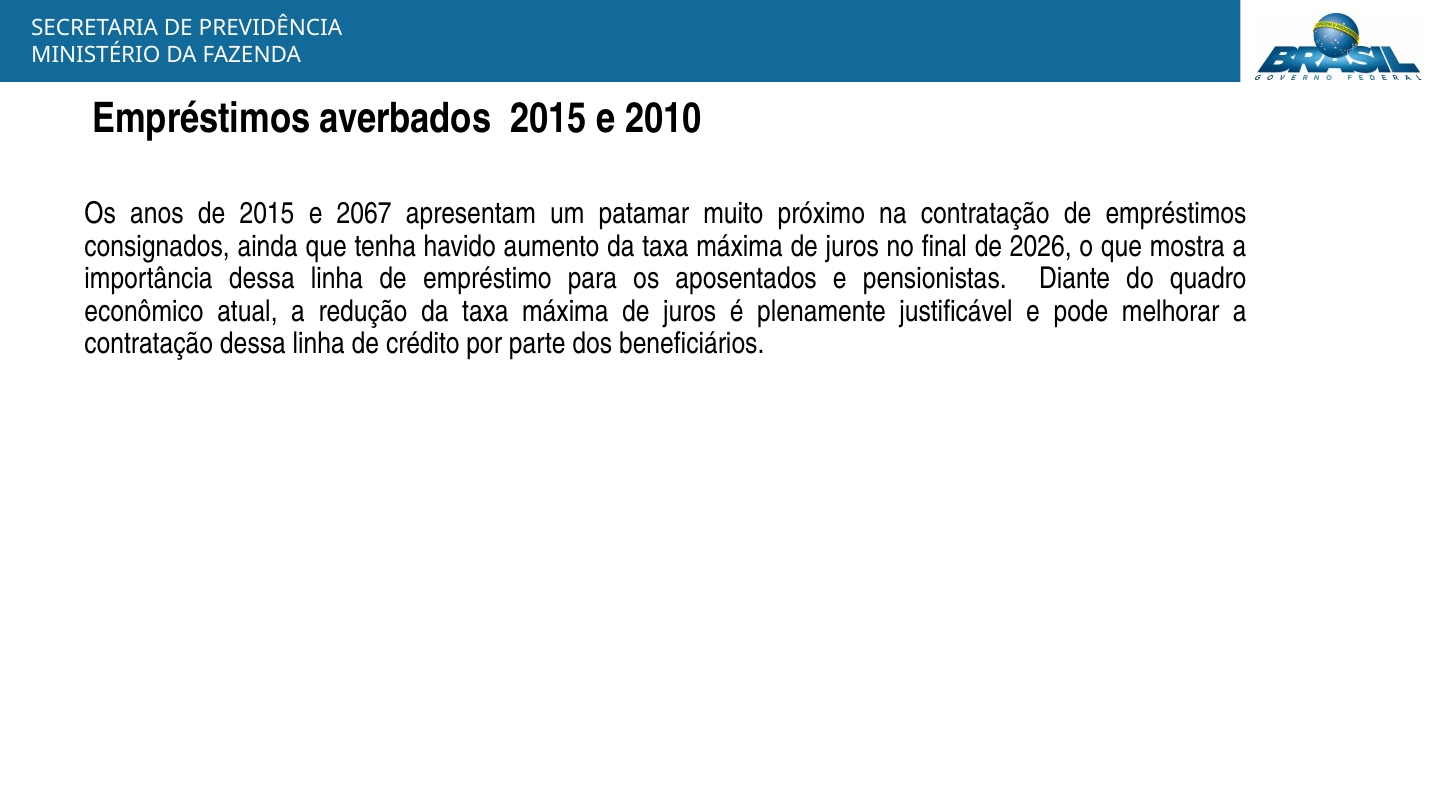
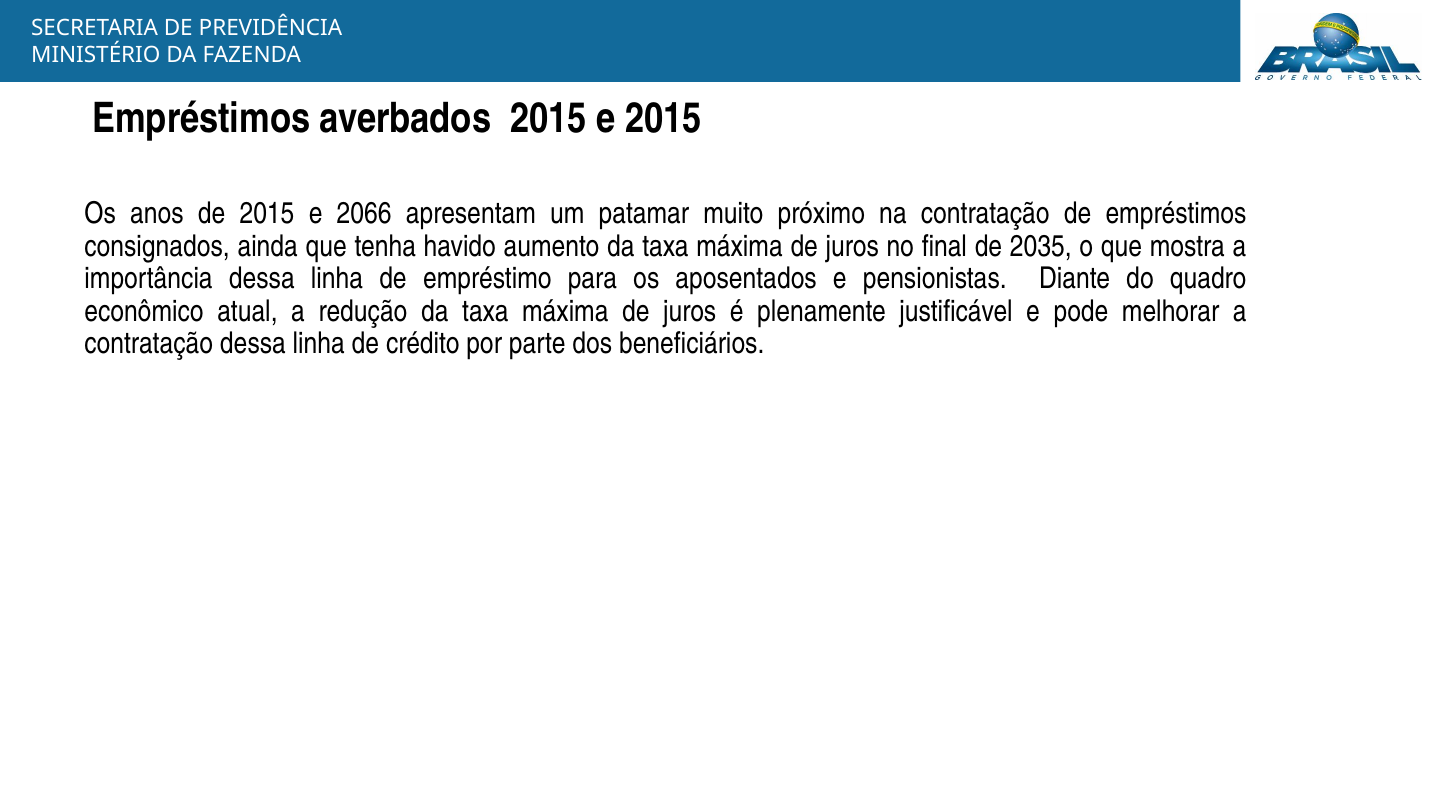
e 2010: 2010 -> 2015
2067: 2067 -> 2066
2026: 2026 -> 2035
